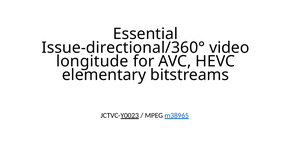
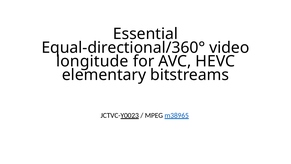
Issue-directional/360°: Issue-directional/360° -> Equal-directional/360°
